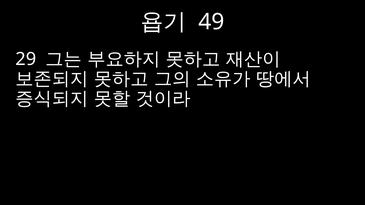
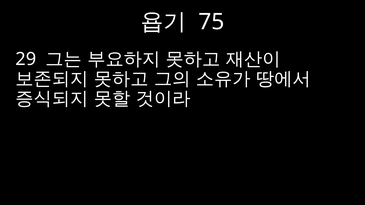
49: 49 -> 75
